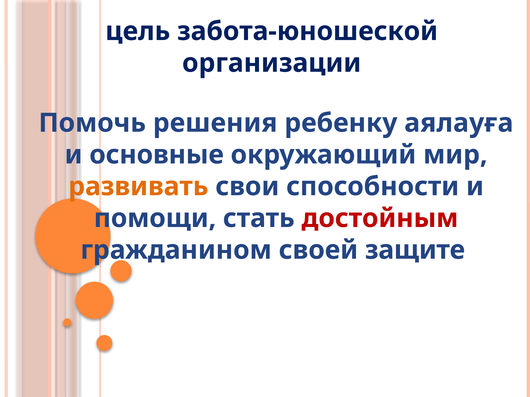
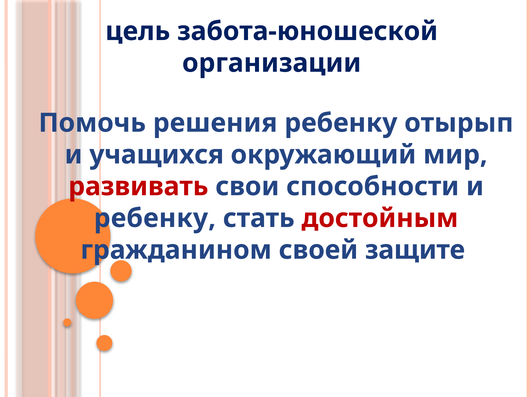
аялауға: аялауға -> отырып
основные: основные -> учащихся
развивать colour: orange -> red
помощи at (155, 219): помощи -> ребенку
